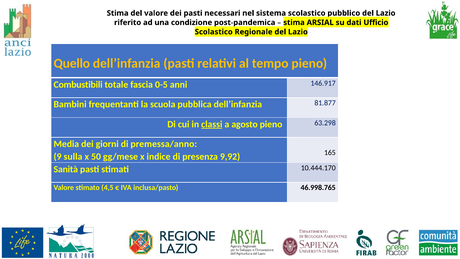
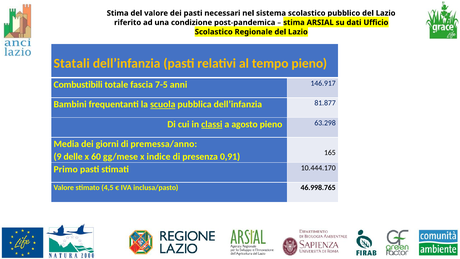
Quello: Quello -> Statali
0-5: 0-5 -> 7-5
scuola underline: none -> present
sulla: sulla -> delle
50: 50 -> 60
9,92: 9,92 -> 0,91
Sanità: Sanità -> Primo
